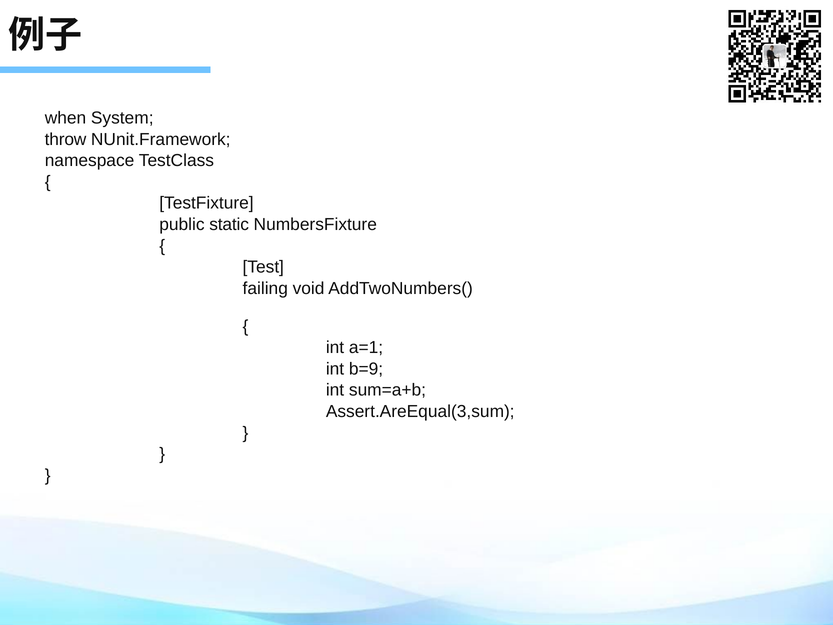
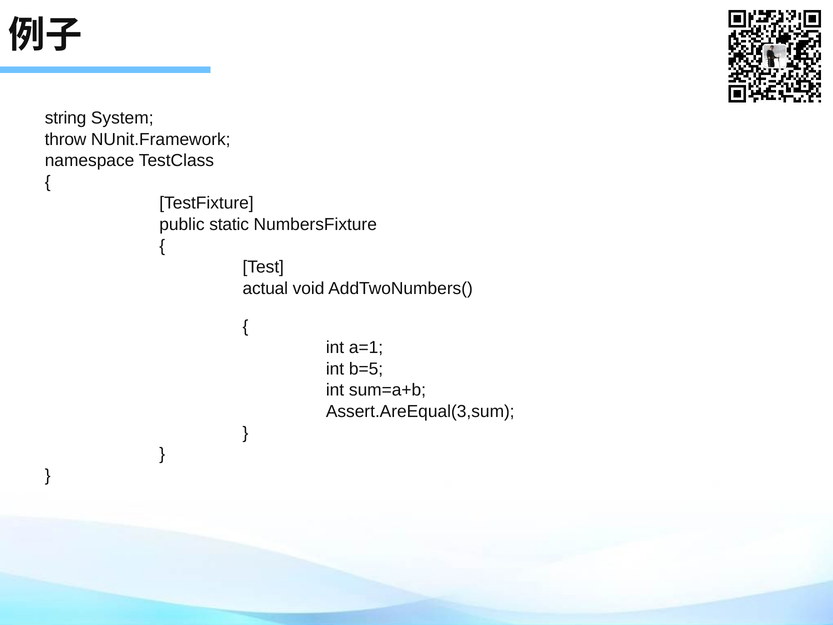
when: when -> string
failing: failing -> actual
b=9: b=9 -> b=5
